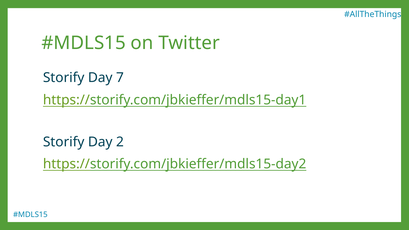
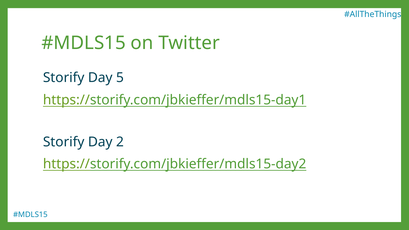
7: 7 -> 5
